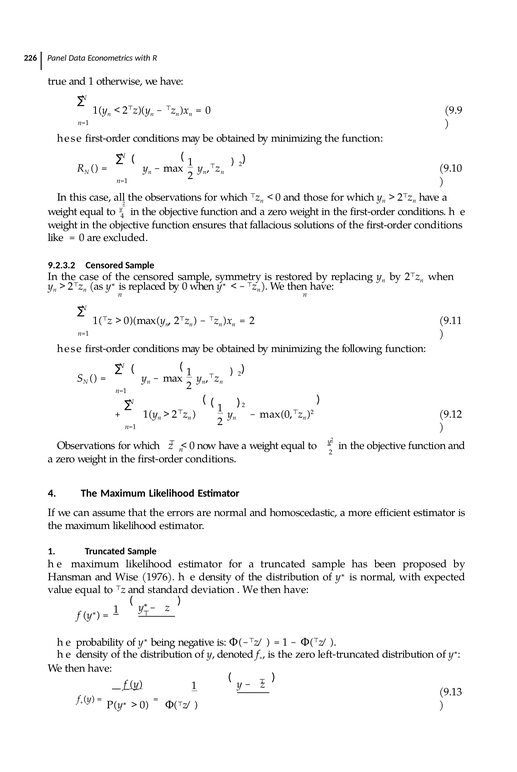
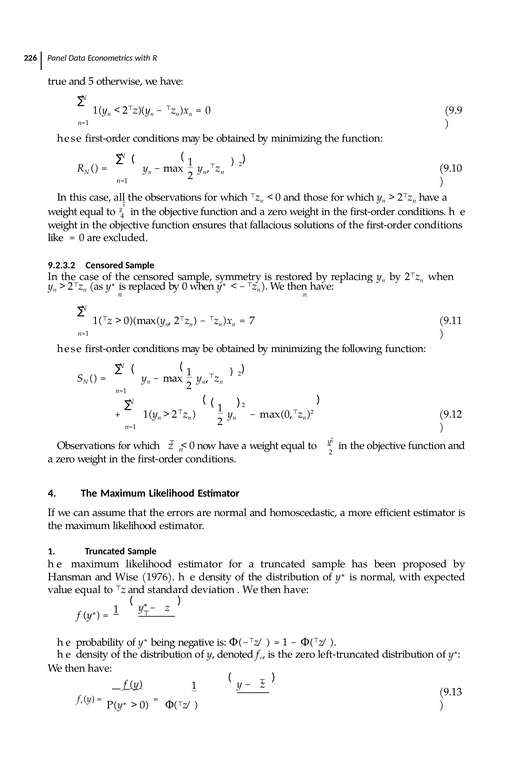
and 1: 1 -> 5
2 at (252, 321): 2 -> 7
